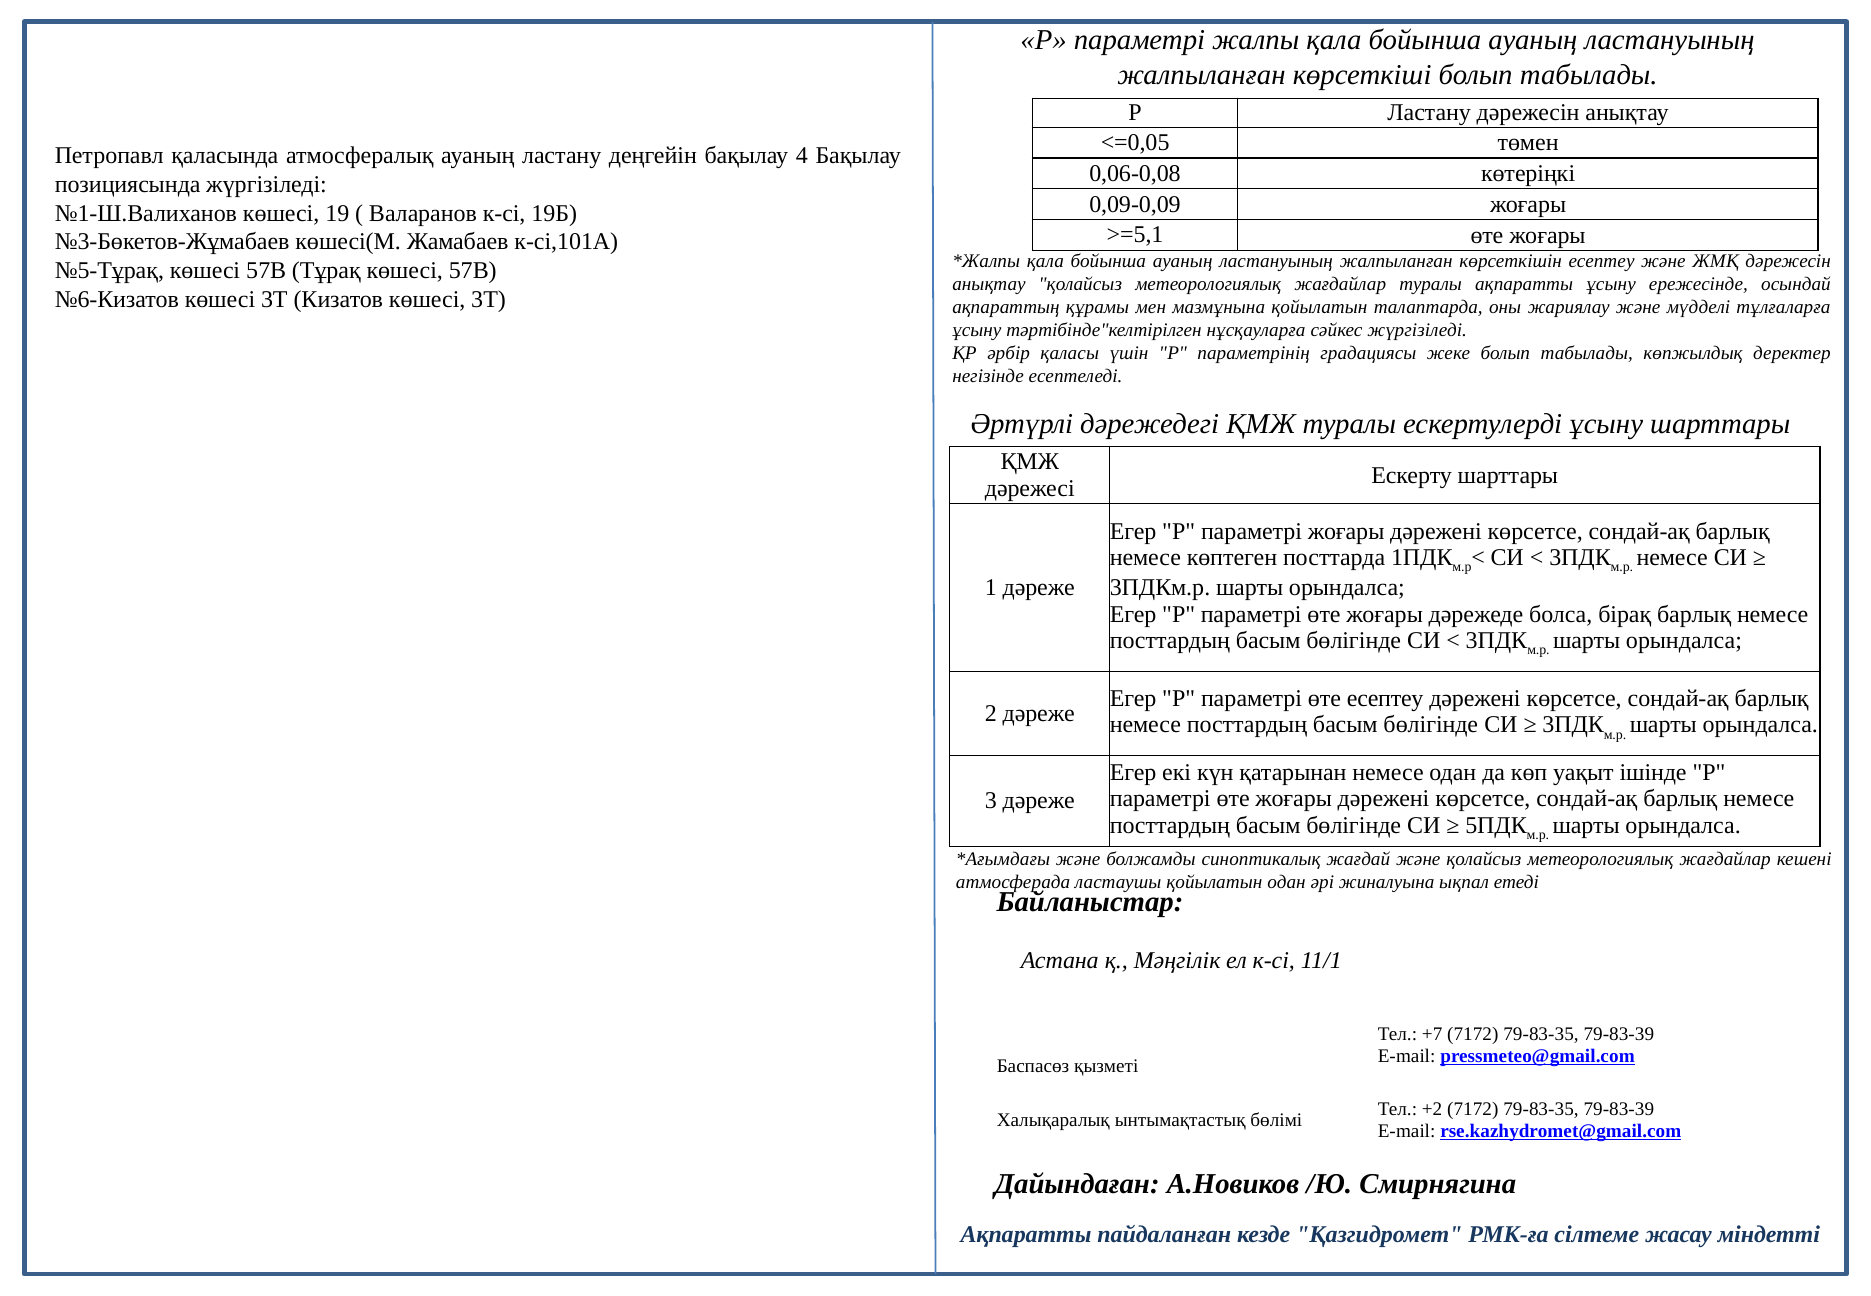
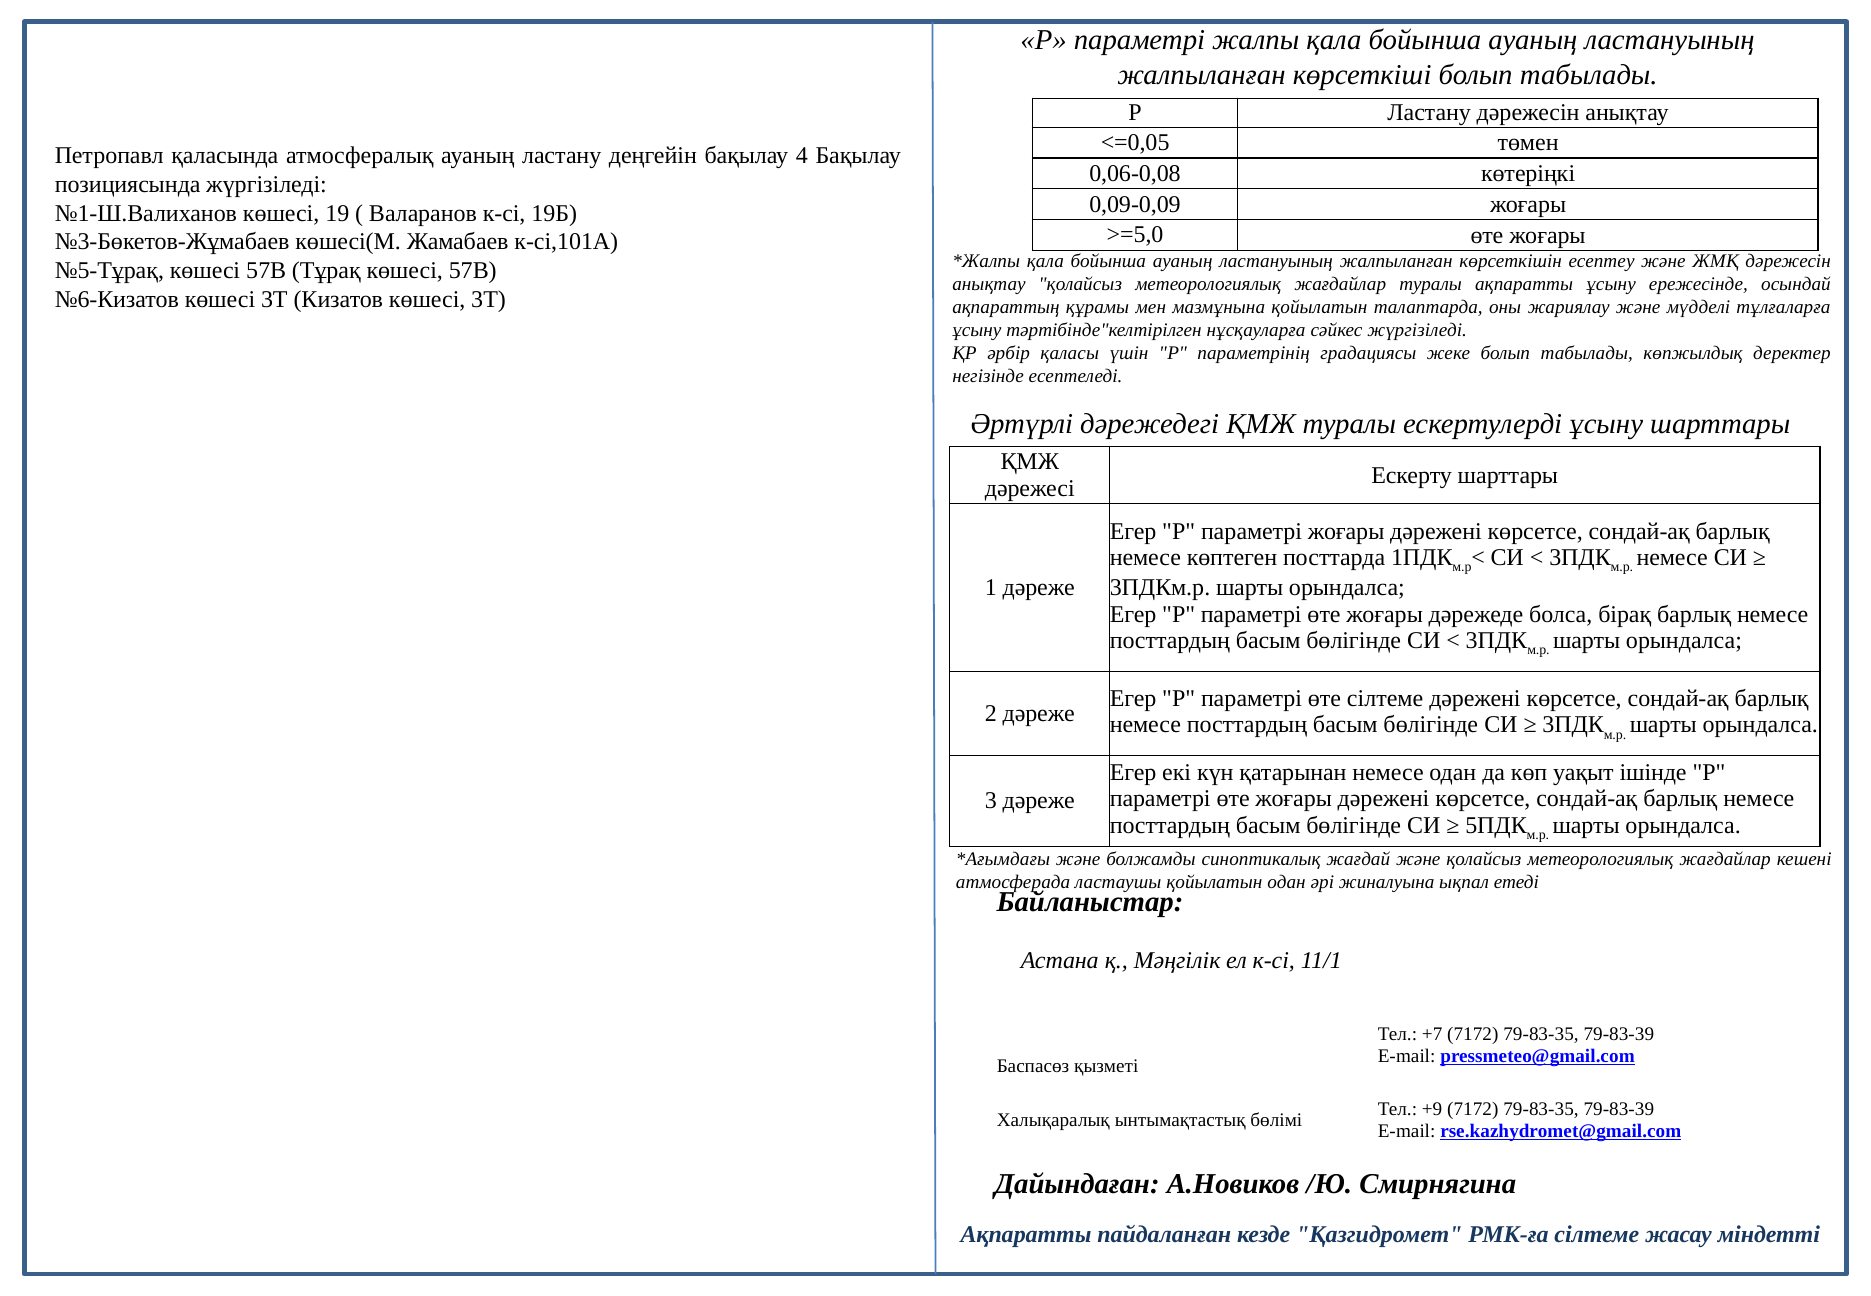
>=5,1: >=5,1 -> >=5,0
өте есептеу: есептеу -> сілтеме
+2: +2 -> +9
